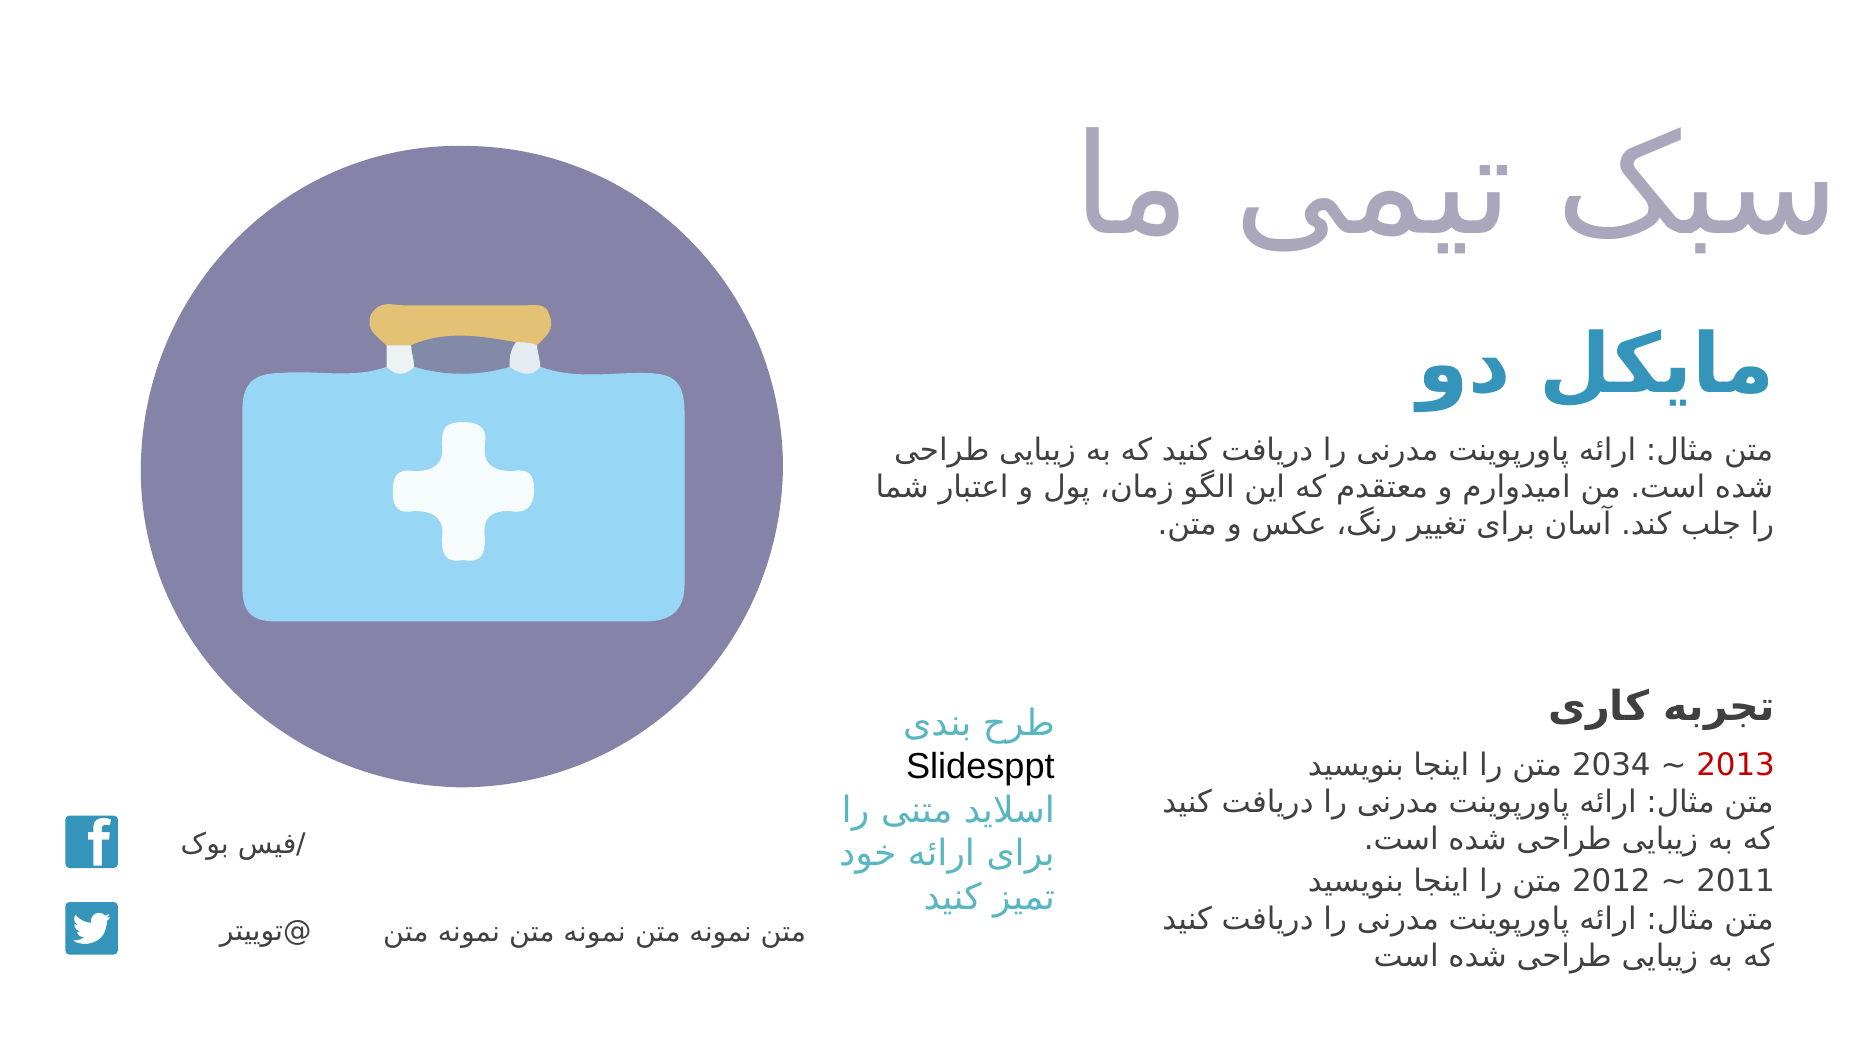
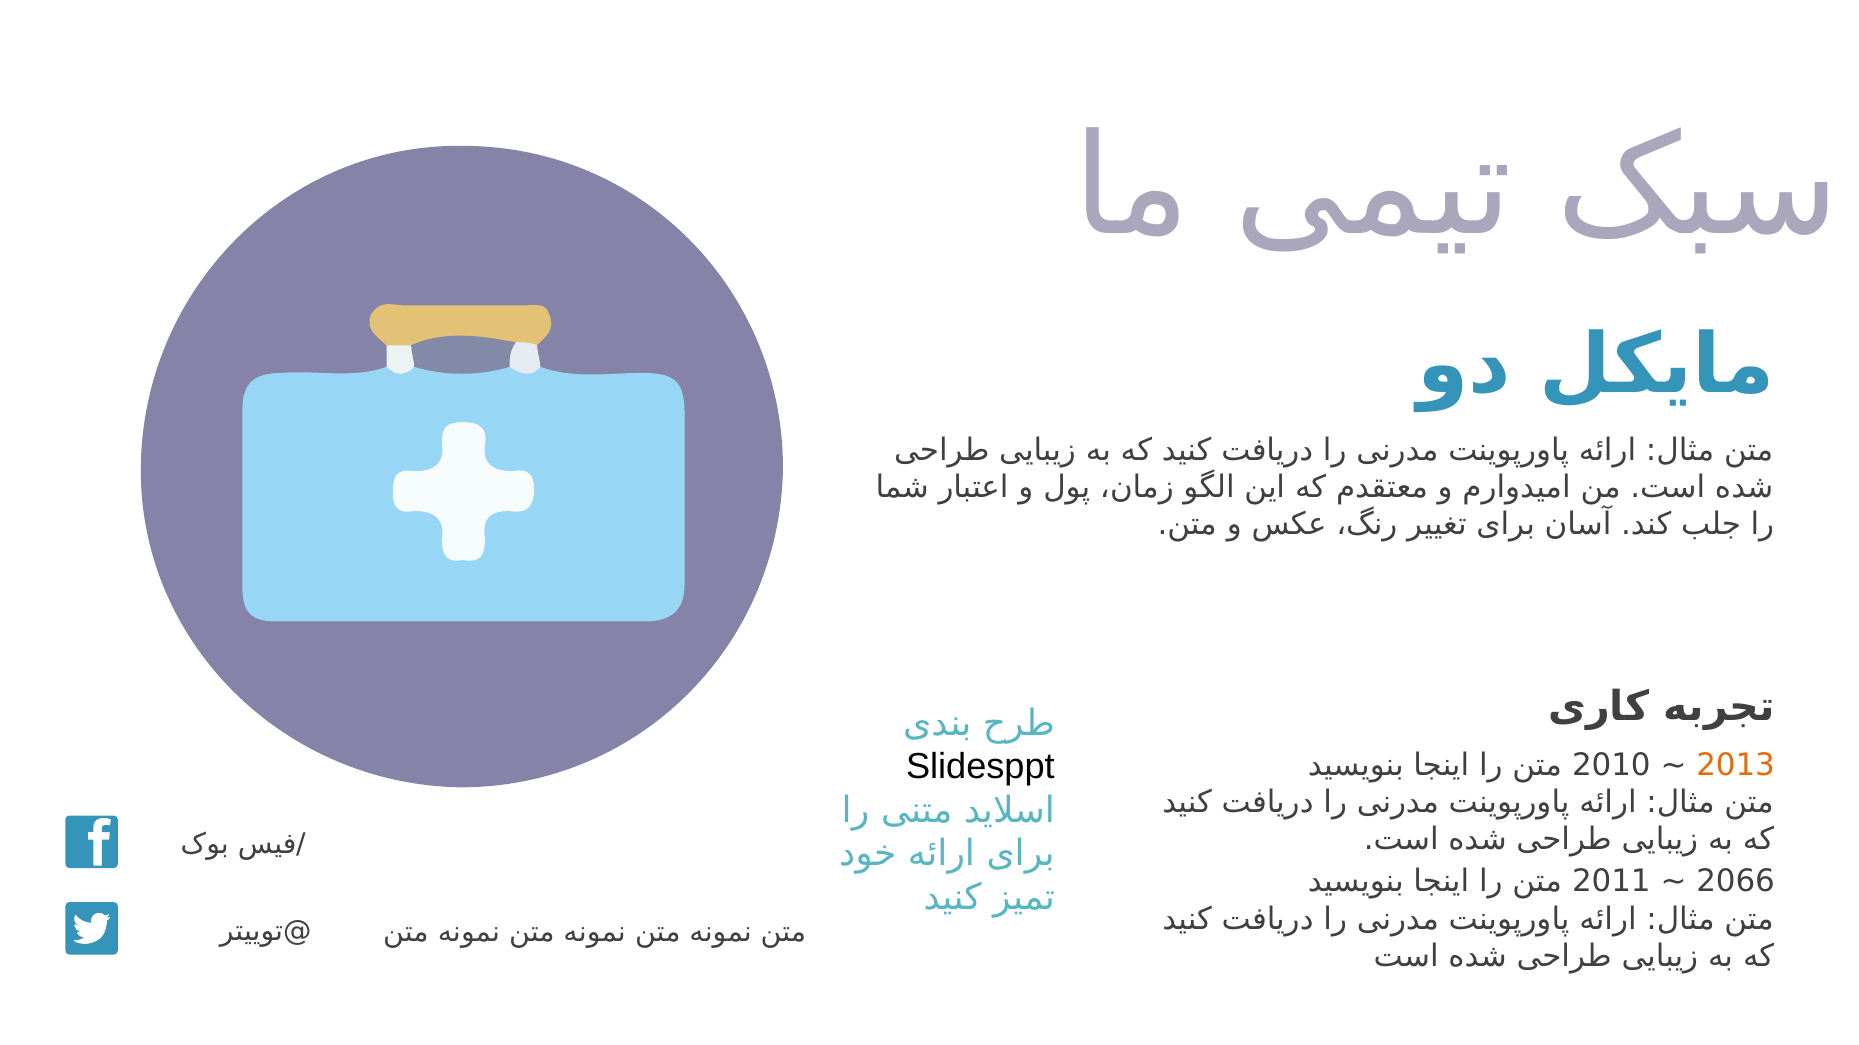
2034: 2034 -> 2010
2013 colour: red -> orange
2012: 2012 -> 2011
2011: 2011 -> 2066
